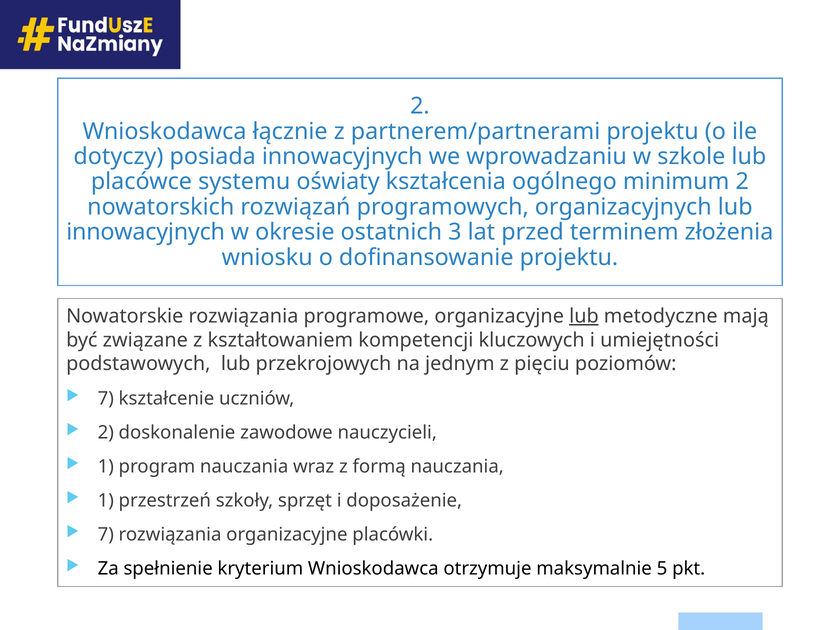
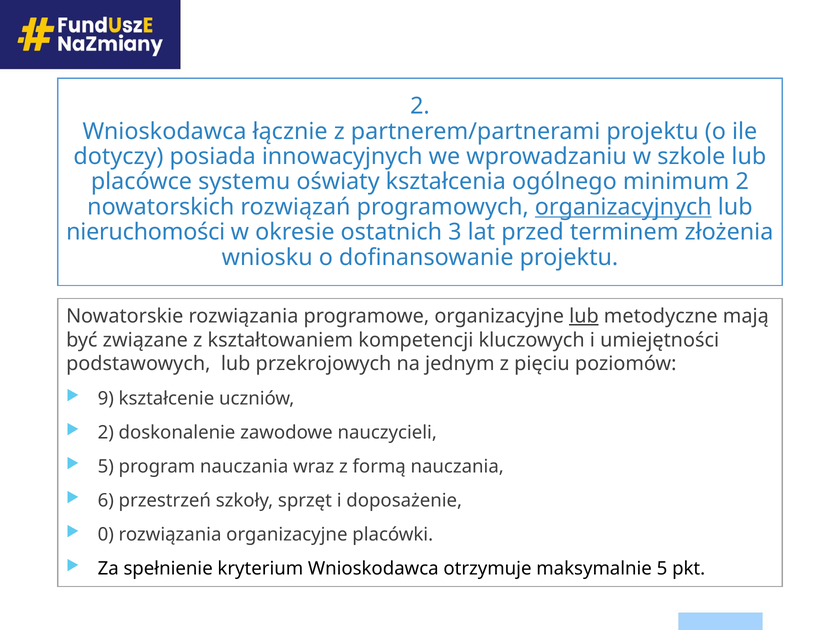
organizacyjnych underline: none -> present
innowacyjnych at (146, 232): innowacyjnych -> nieruchomości
7 at (106, 398): 7 -> 9
1 at (106, 467): 1 -> 5
1 at (106, 501): 1 -> 6
7 at (106, 535): 7 -> 0
